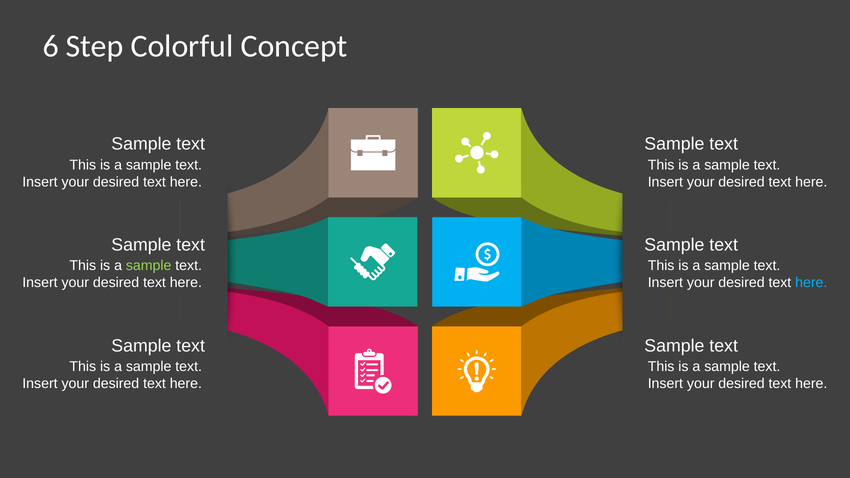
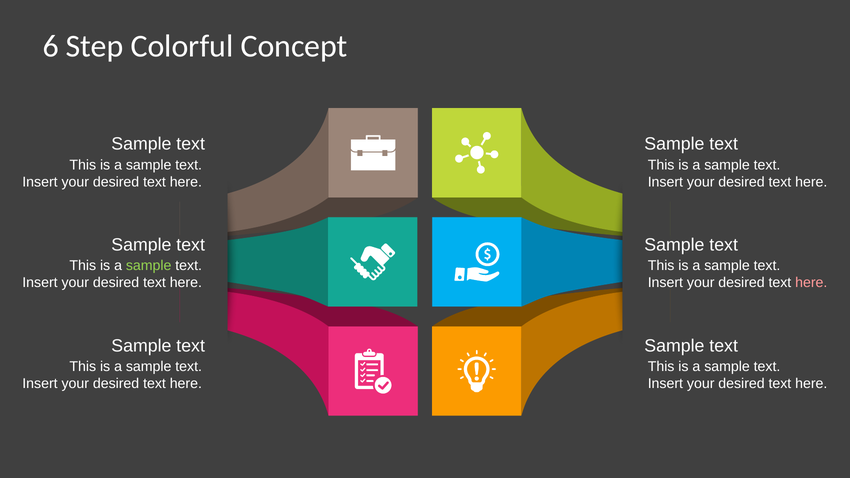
here at (811, 283) colour: light blue -> pink
